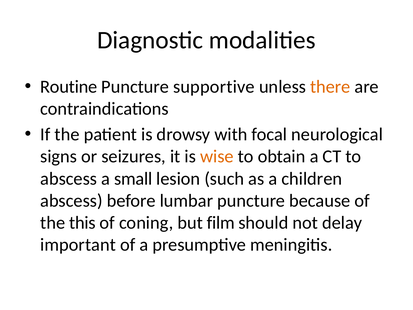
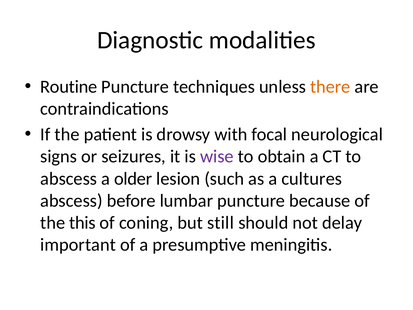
supportive: supportive -> techniques
wise colour: orange -> purple
small: small -> older
children: children -> cultures
film: film -> still
